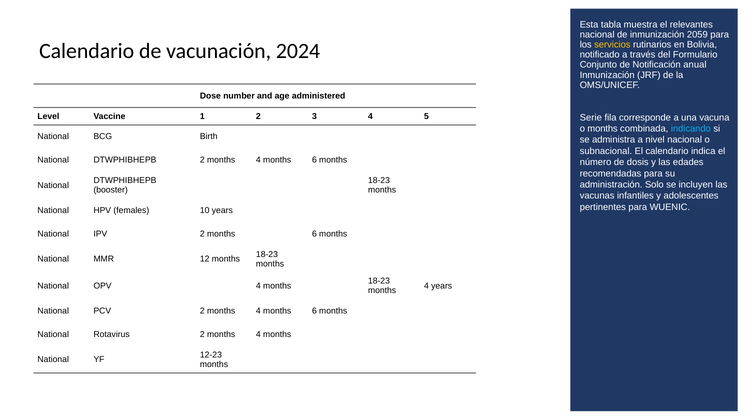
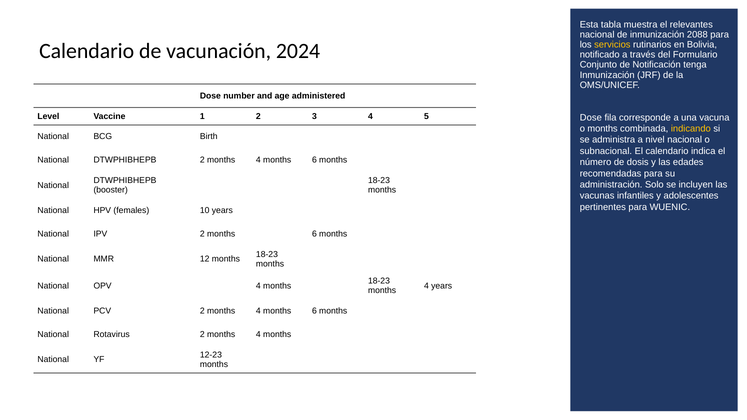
2059: 2059 -> 2088
anual: anual -> tenga
Serie at (591, 117): Serie -> Dose
indicando colour: light blue -> yellow
